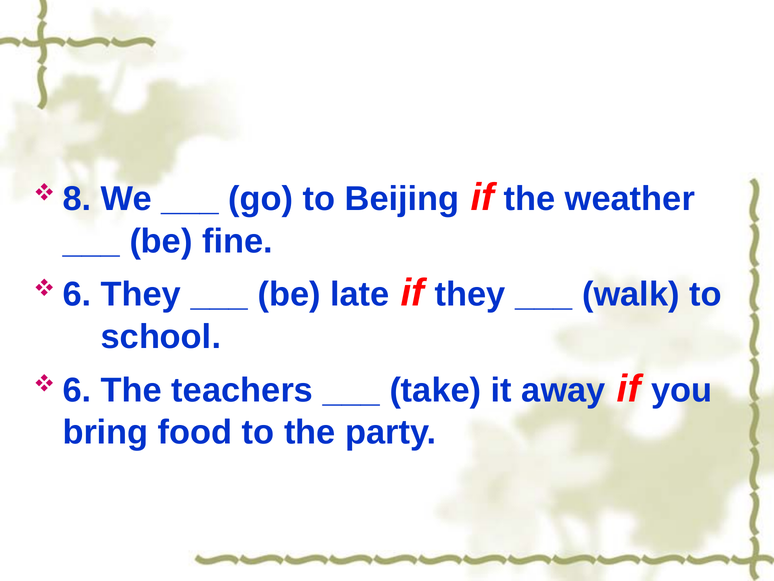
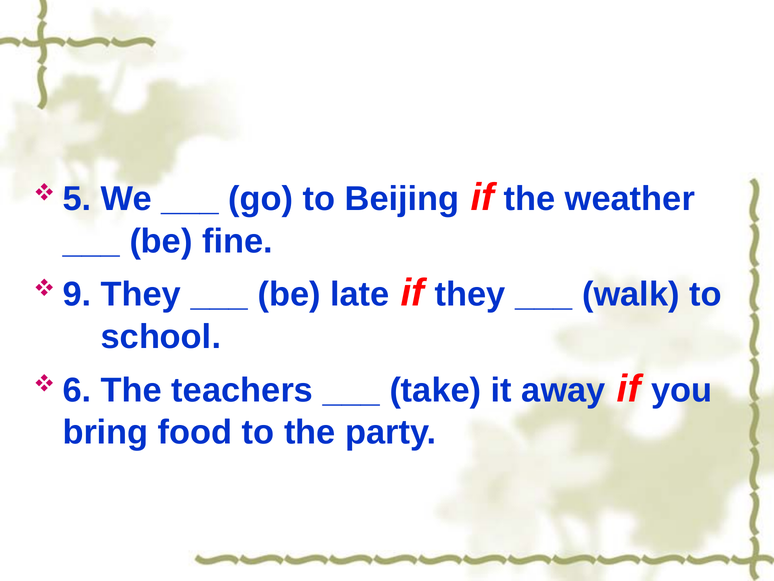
8: 8 -> 5
6 at (77, 294): 6 -> 9
